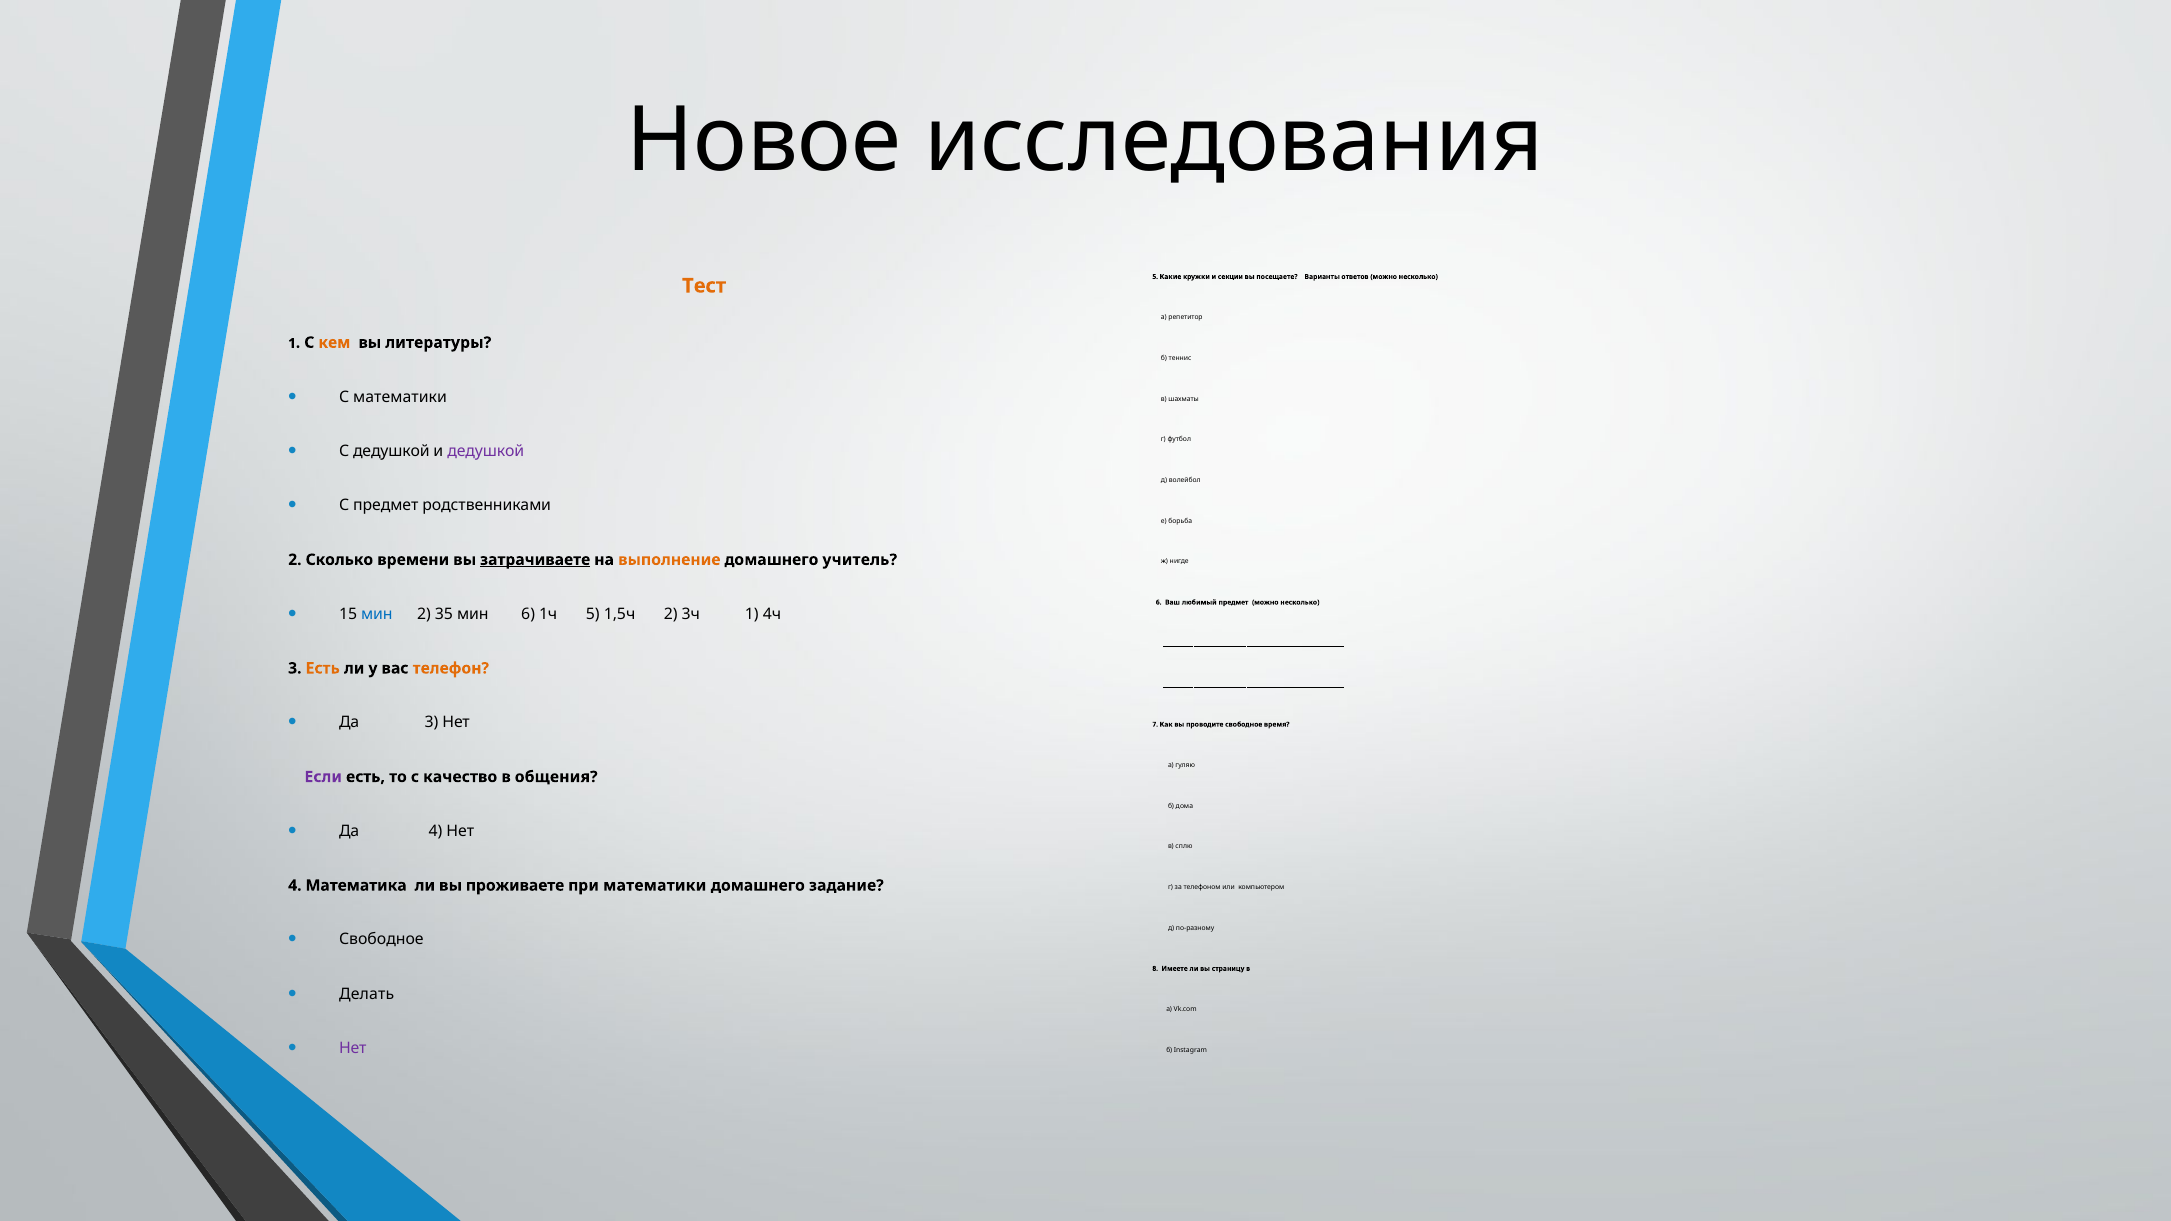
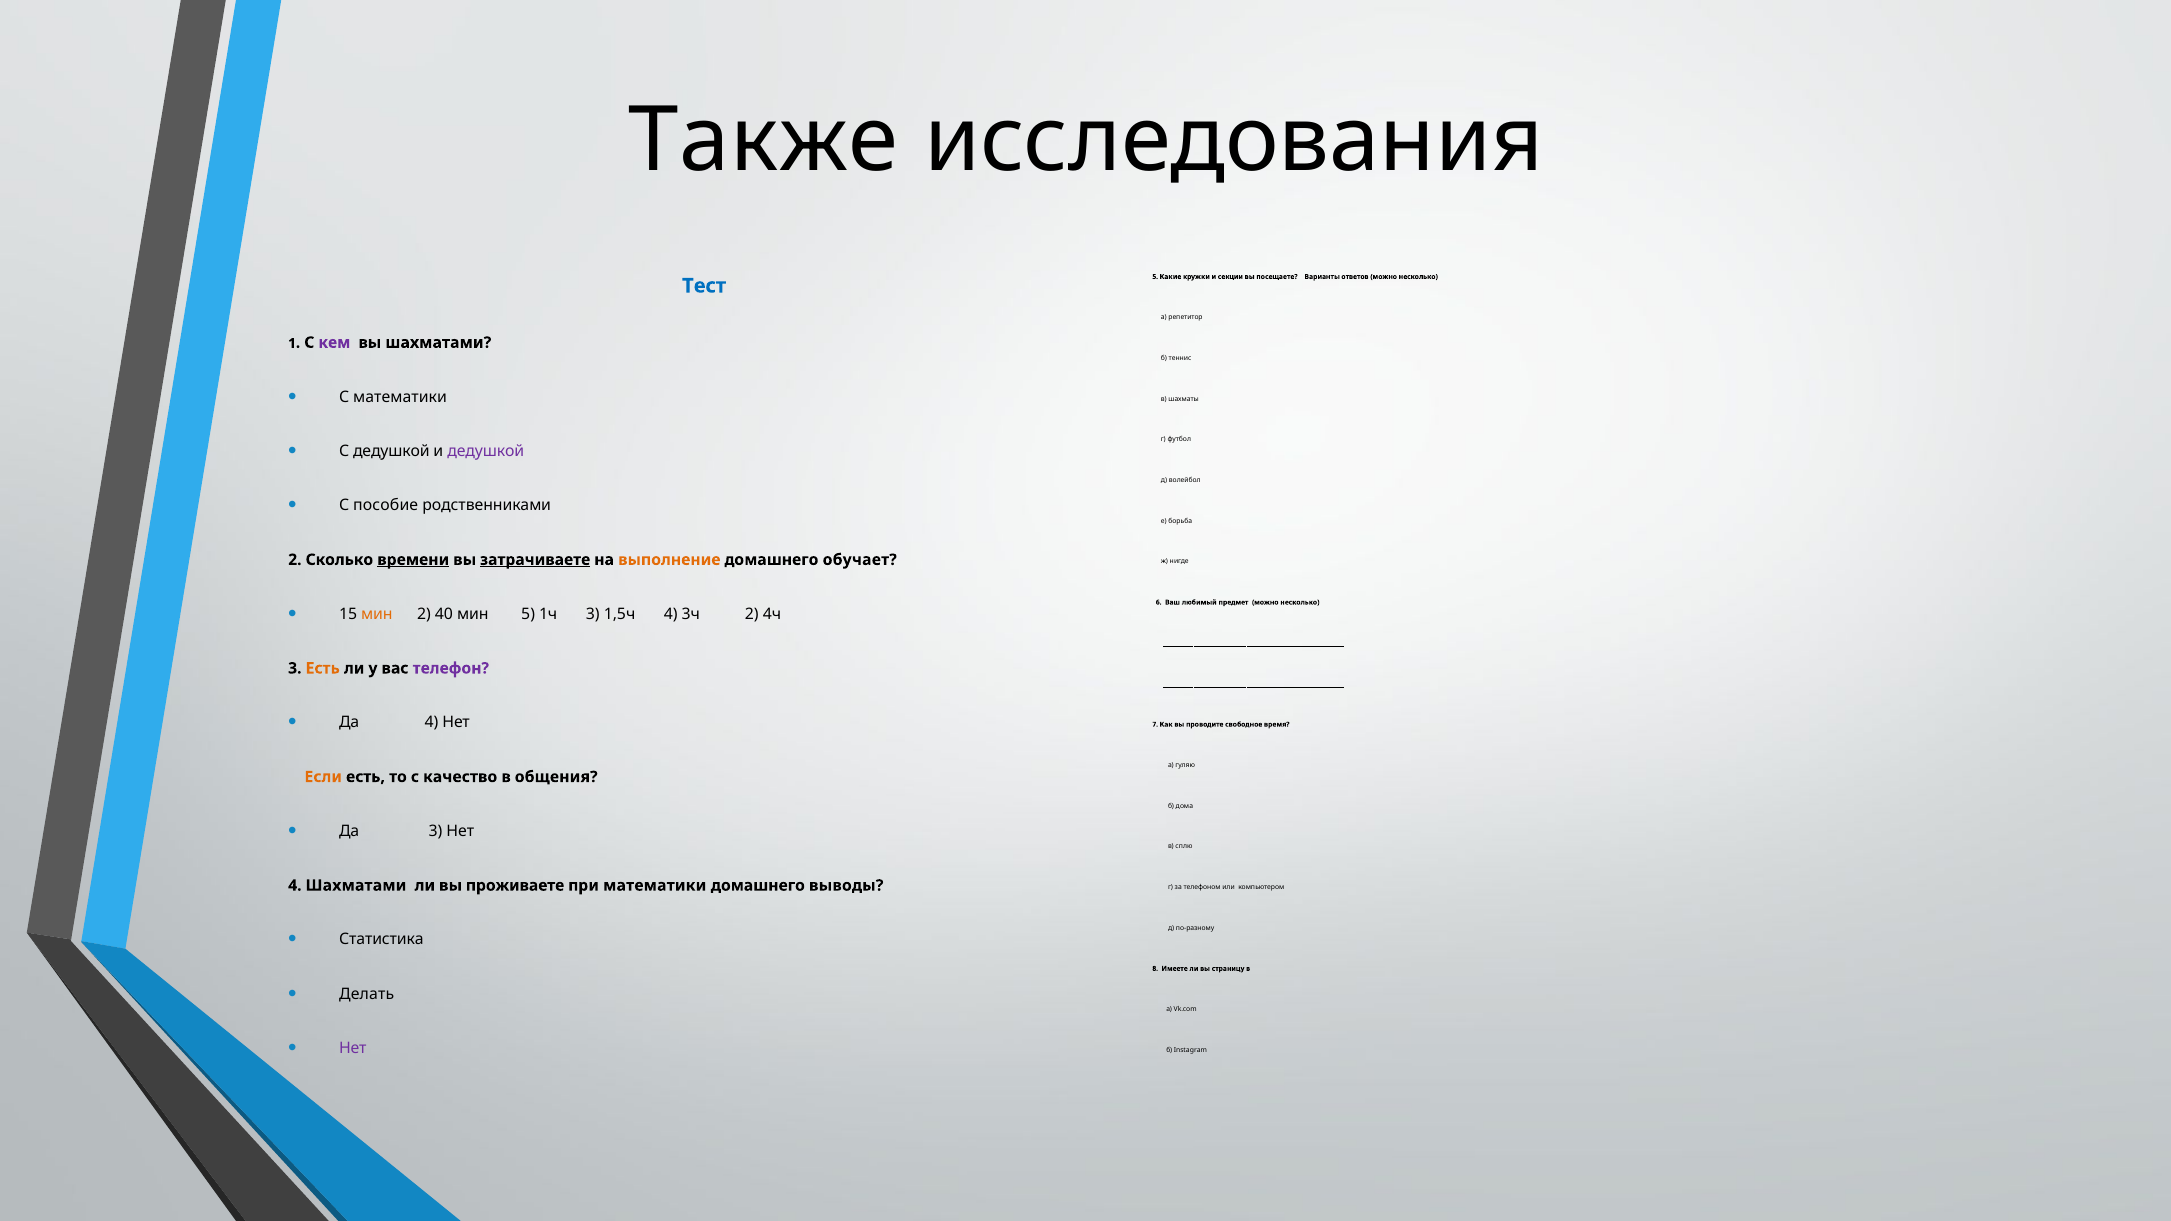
Новое: Новое -> Также
Тест colour: orange -> blue
кем colour: orange -> purple
вы литературы: литературы -> шахматами
С предмет: предмет -> пособие
времени underline: none -> present
учитель: учитель -> обучает
мин at (377, 614) colour: blue -> orange
35: 35 -> 40
мин 6: 6 -> 5
1ч 5: 5 -> 3
1,5ч 2: 2 -> 4
3ч 1: 1 -> 2
телефон colour: orange -> purple
Да 3: 3 -> 4
Если colour: purple -> orange
Да 4: 4 -> 3
4 Математика: Математика -> Шахматами
задание: задание -> выводы
Свободное at (381, 940): Свободное -> Статистика
